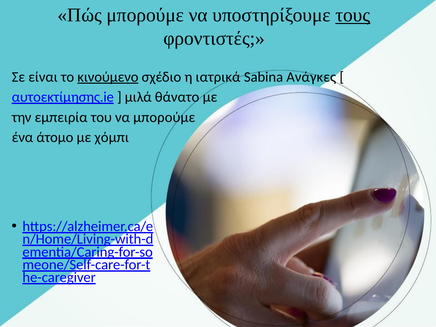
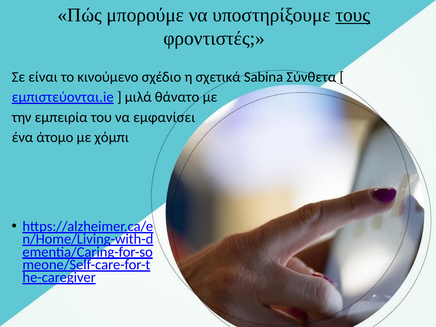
κινούμενο underline: present -> none
ιατρικά: ιατρικά -> σχετικά
Ανάγκες: Ανάγκες -> Σύνθετα
αυτοεκτίμησης.ie: αυτοεκτίμησης.ie -> εμπιστεύονται.ie
να μπορούμε: μπορούμε -> εμφανίσει
